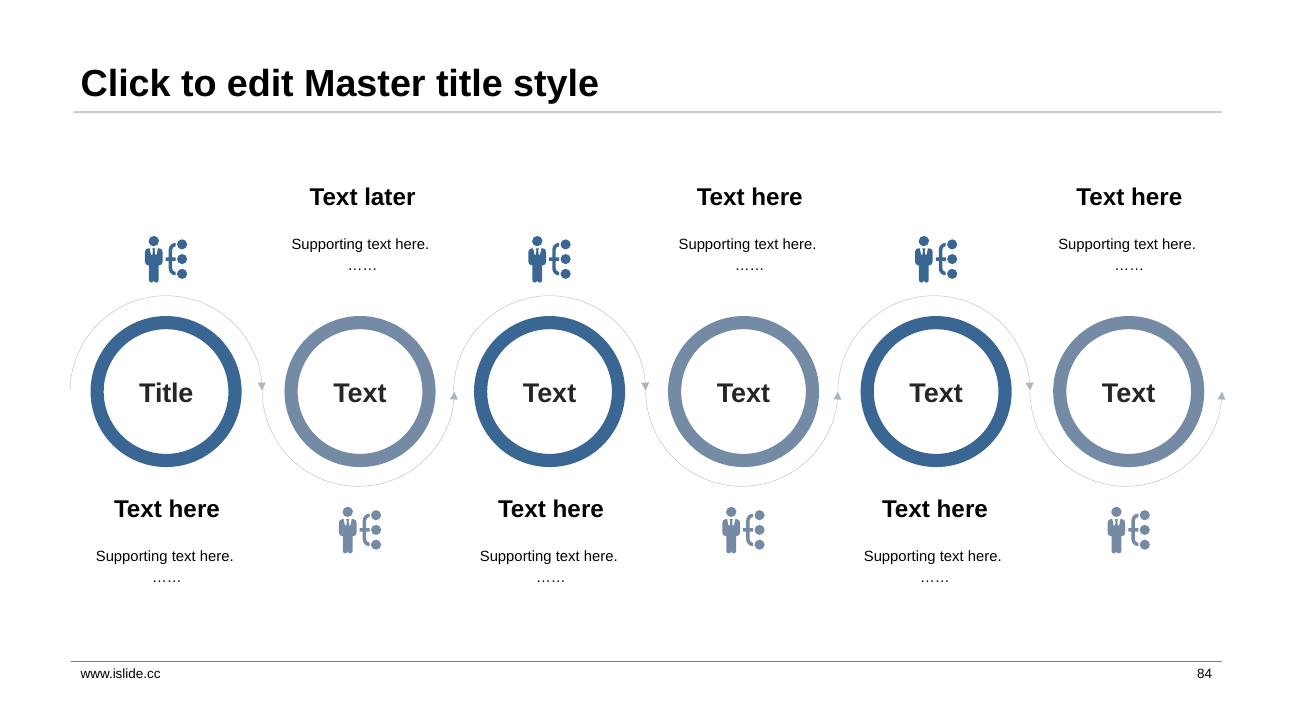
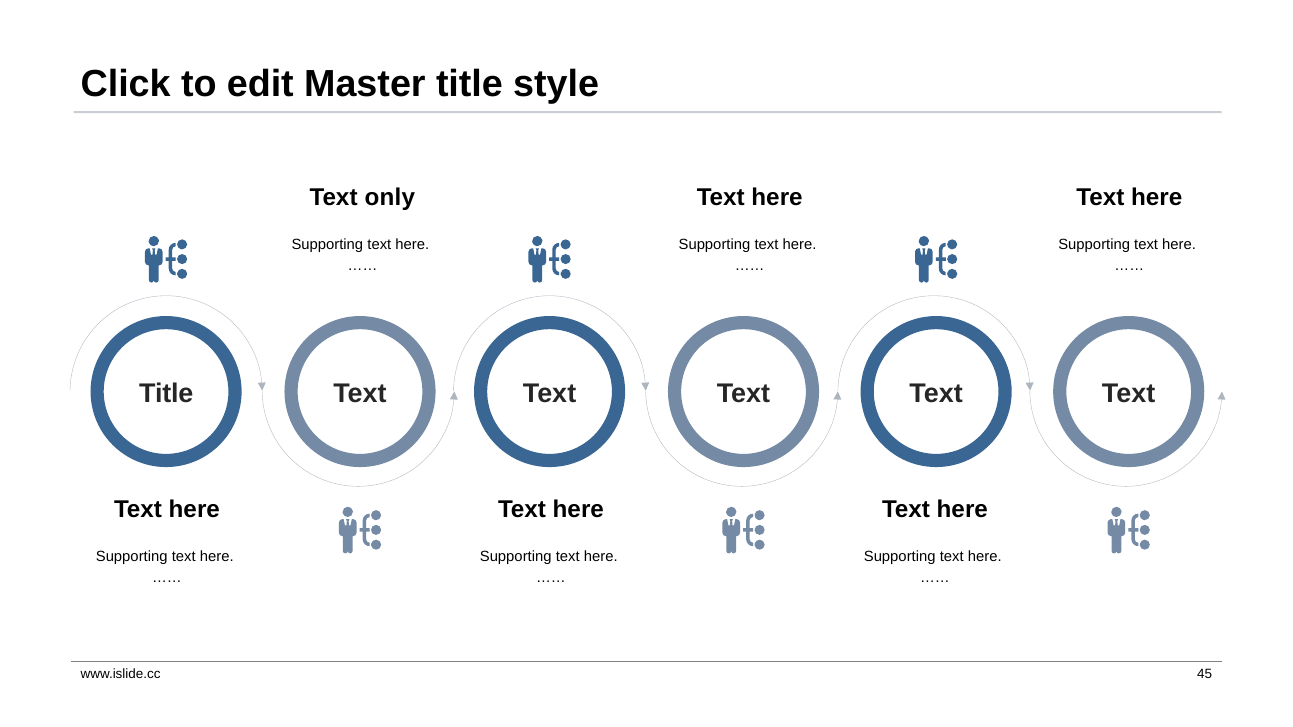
later: later -> only
84: 84 -> 45
